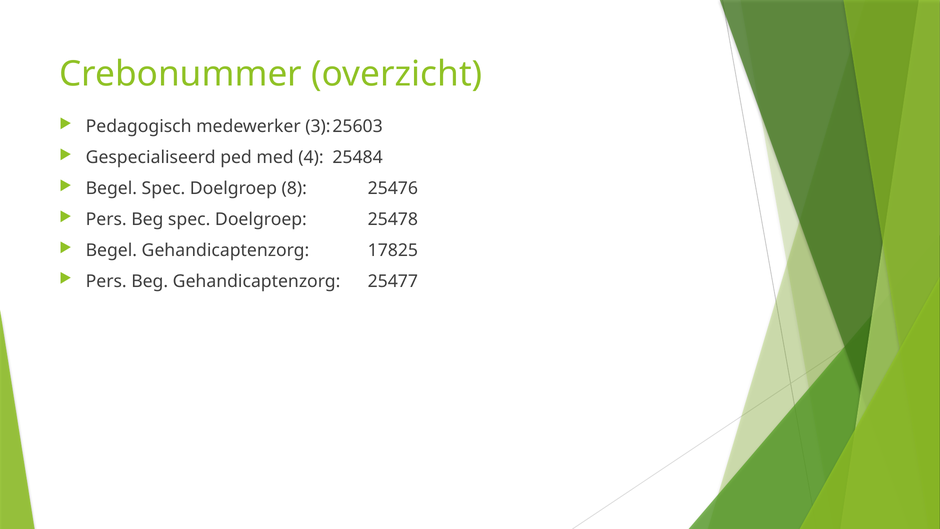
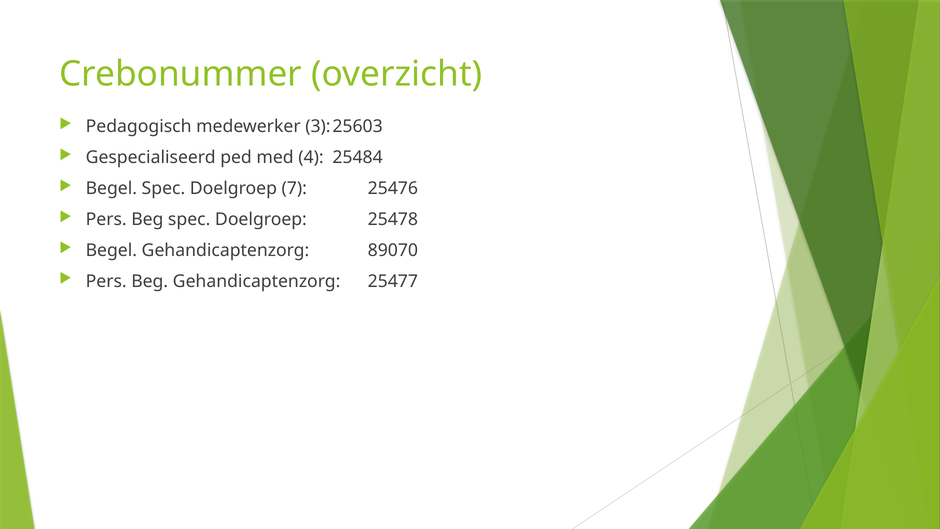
8: 8 -> 7
17825: 17825 -> 89070
